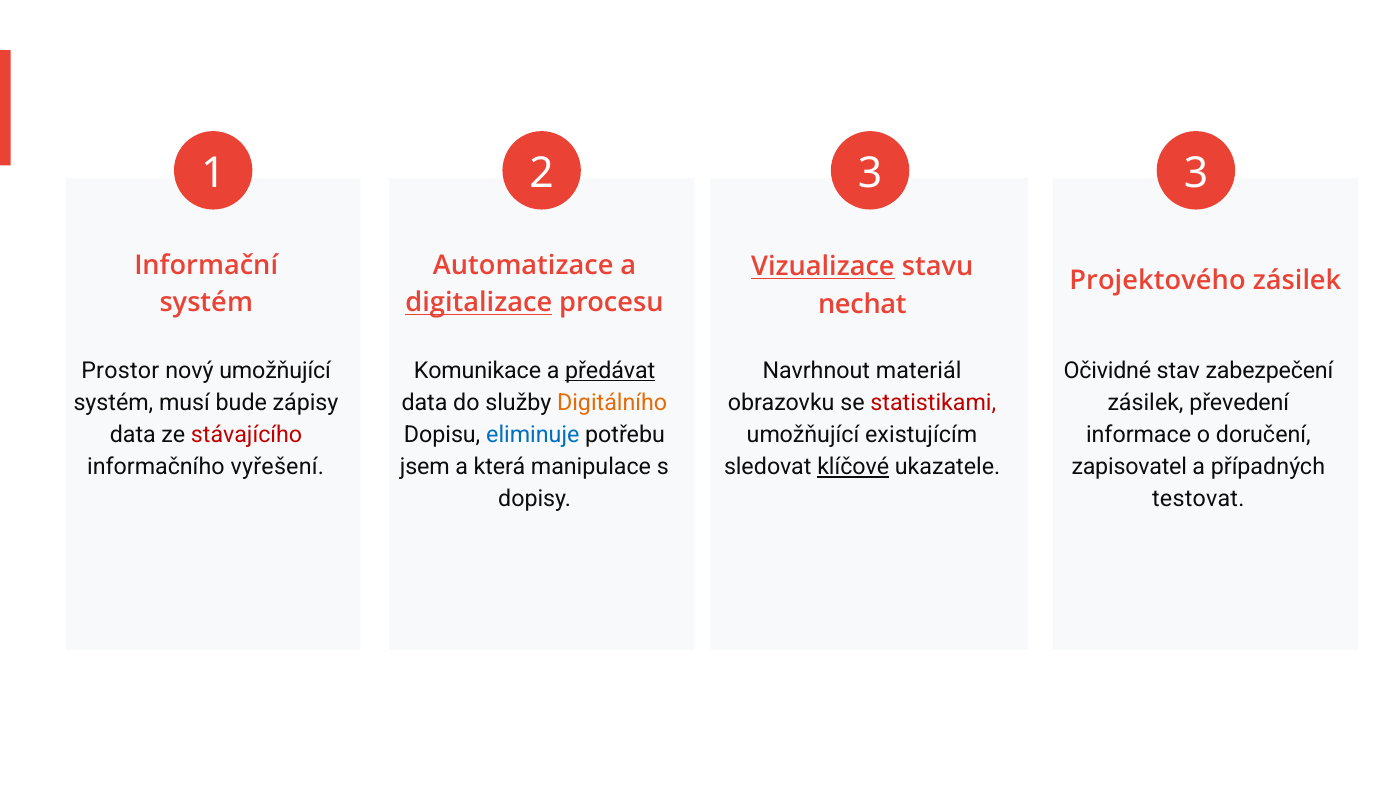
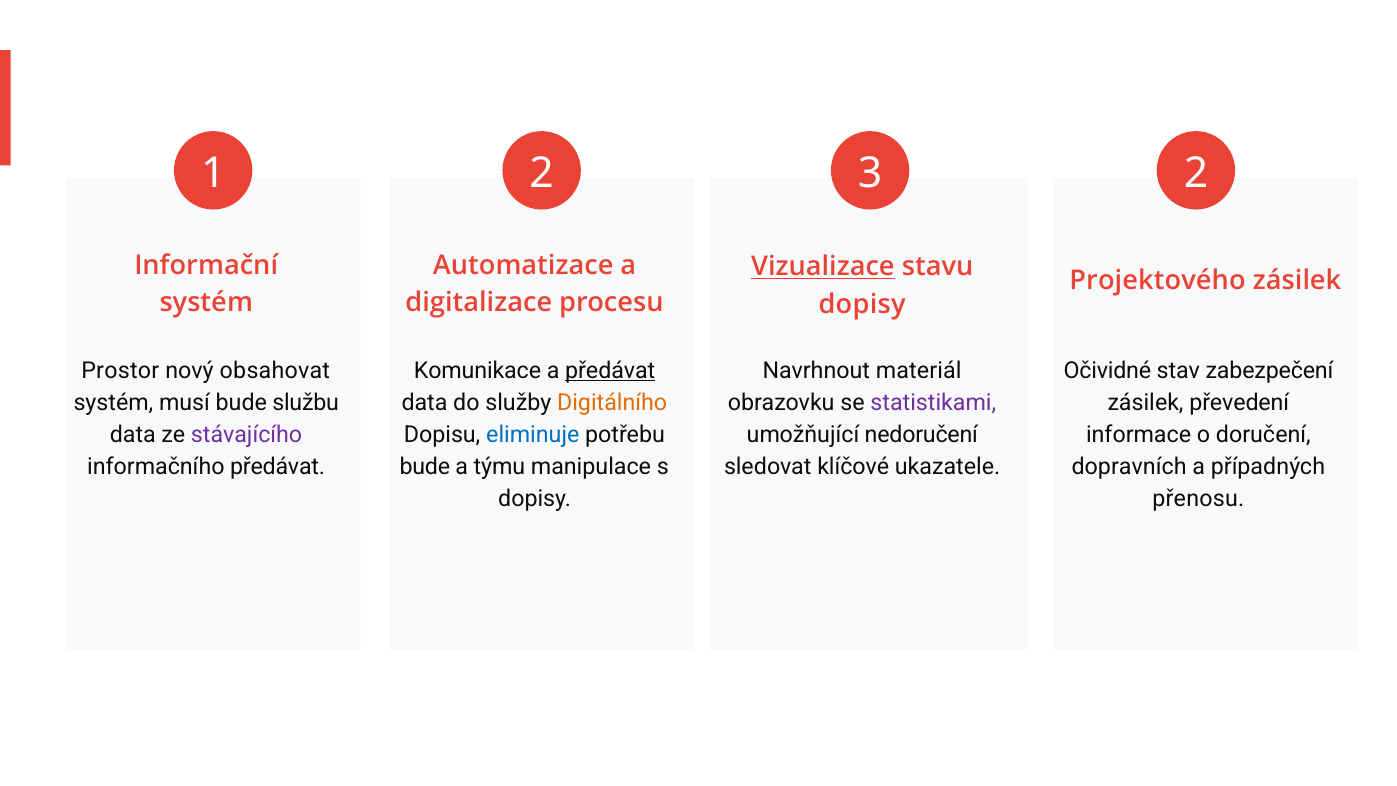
3 3: 3 -> 2
digitalizace underline: present -> none
nechat at (862, 304): nechat -> dopisy
nový umožňující: umožňující -> obsahovat
zápisy: zápisy -> službu
statistikami colour: red -> purple
stávajícího colour: red -> purple
existujícím: existujícím -> nedoručení
informačního vyřešení: vyřešení -> předávat
jsem at (425, 467): jsem -> bude
která: která -> týmu
klíčové underline: present -> none
zapisovatel: zapisovatel -> dopravních
testovat: testovat -> přenosu
